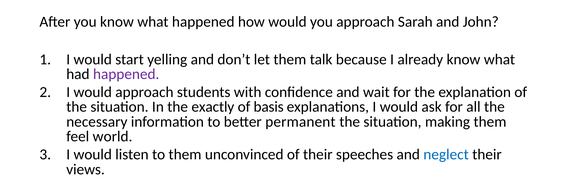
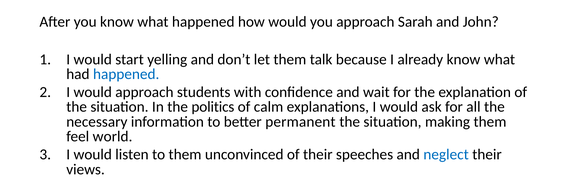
happened at (126, 74) colour: purple -> blue
exactly: exactly -> politics
basis: basis -> calm
